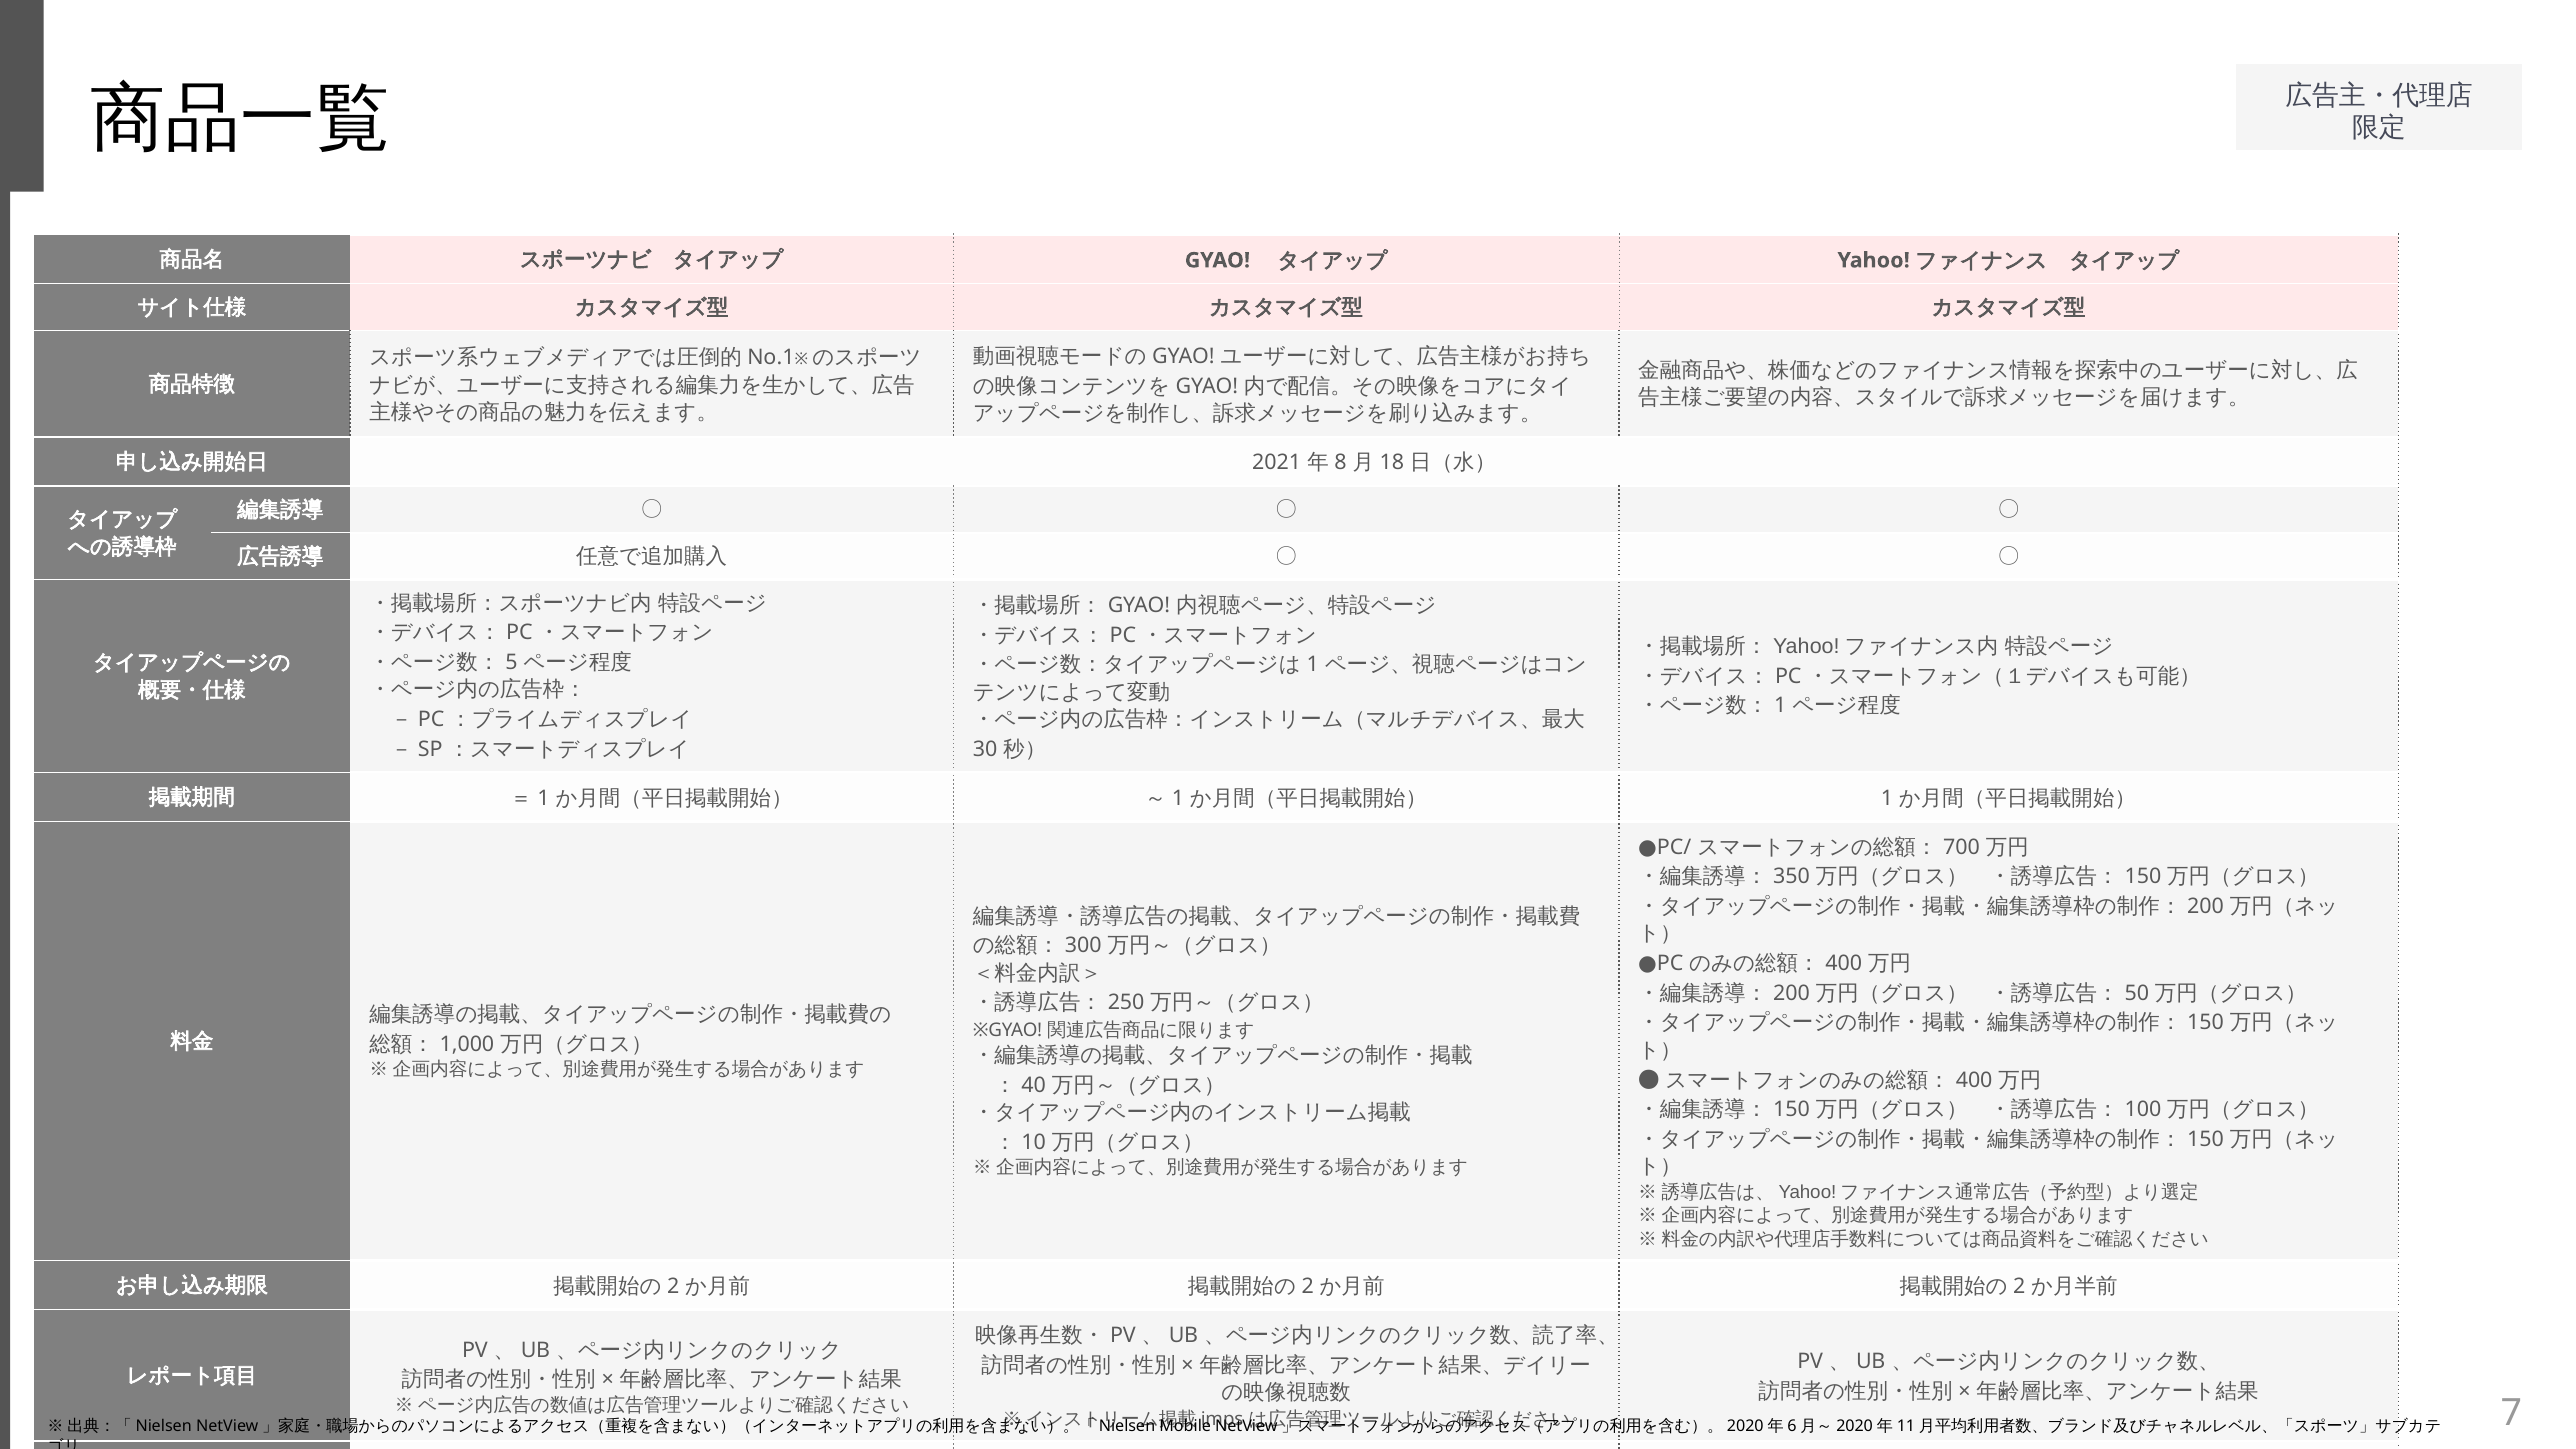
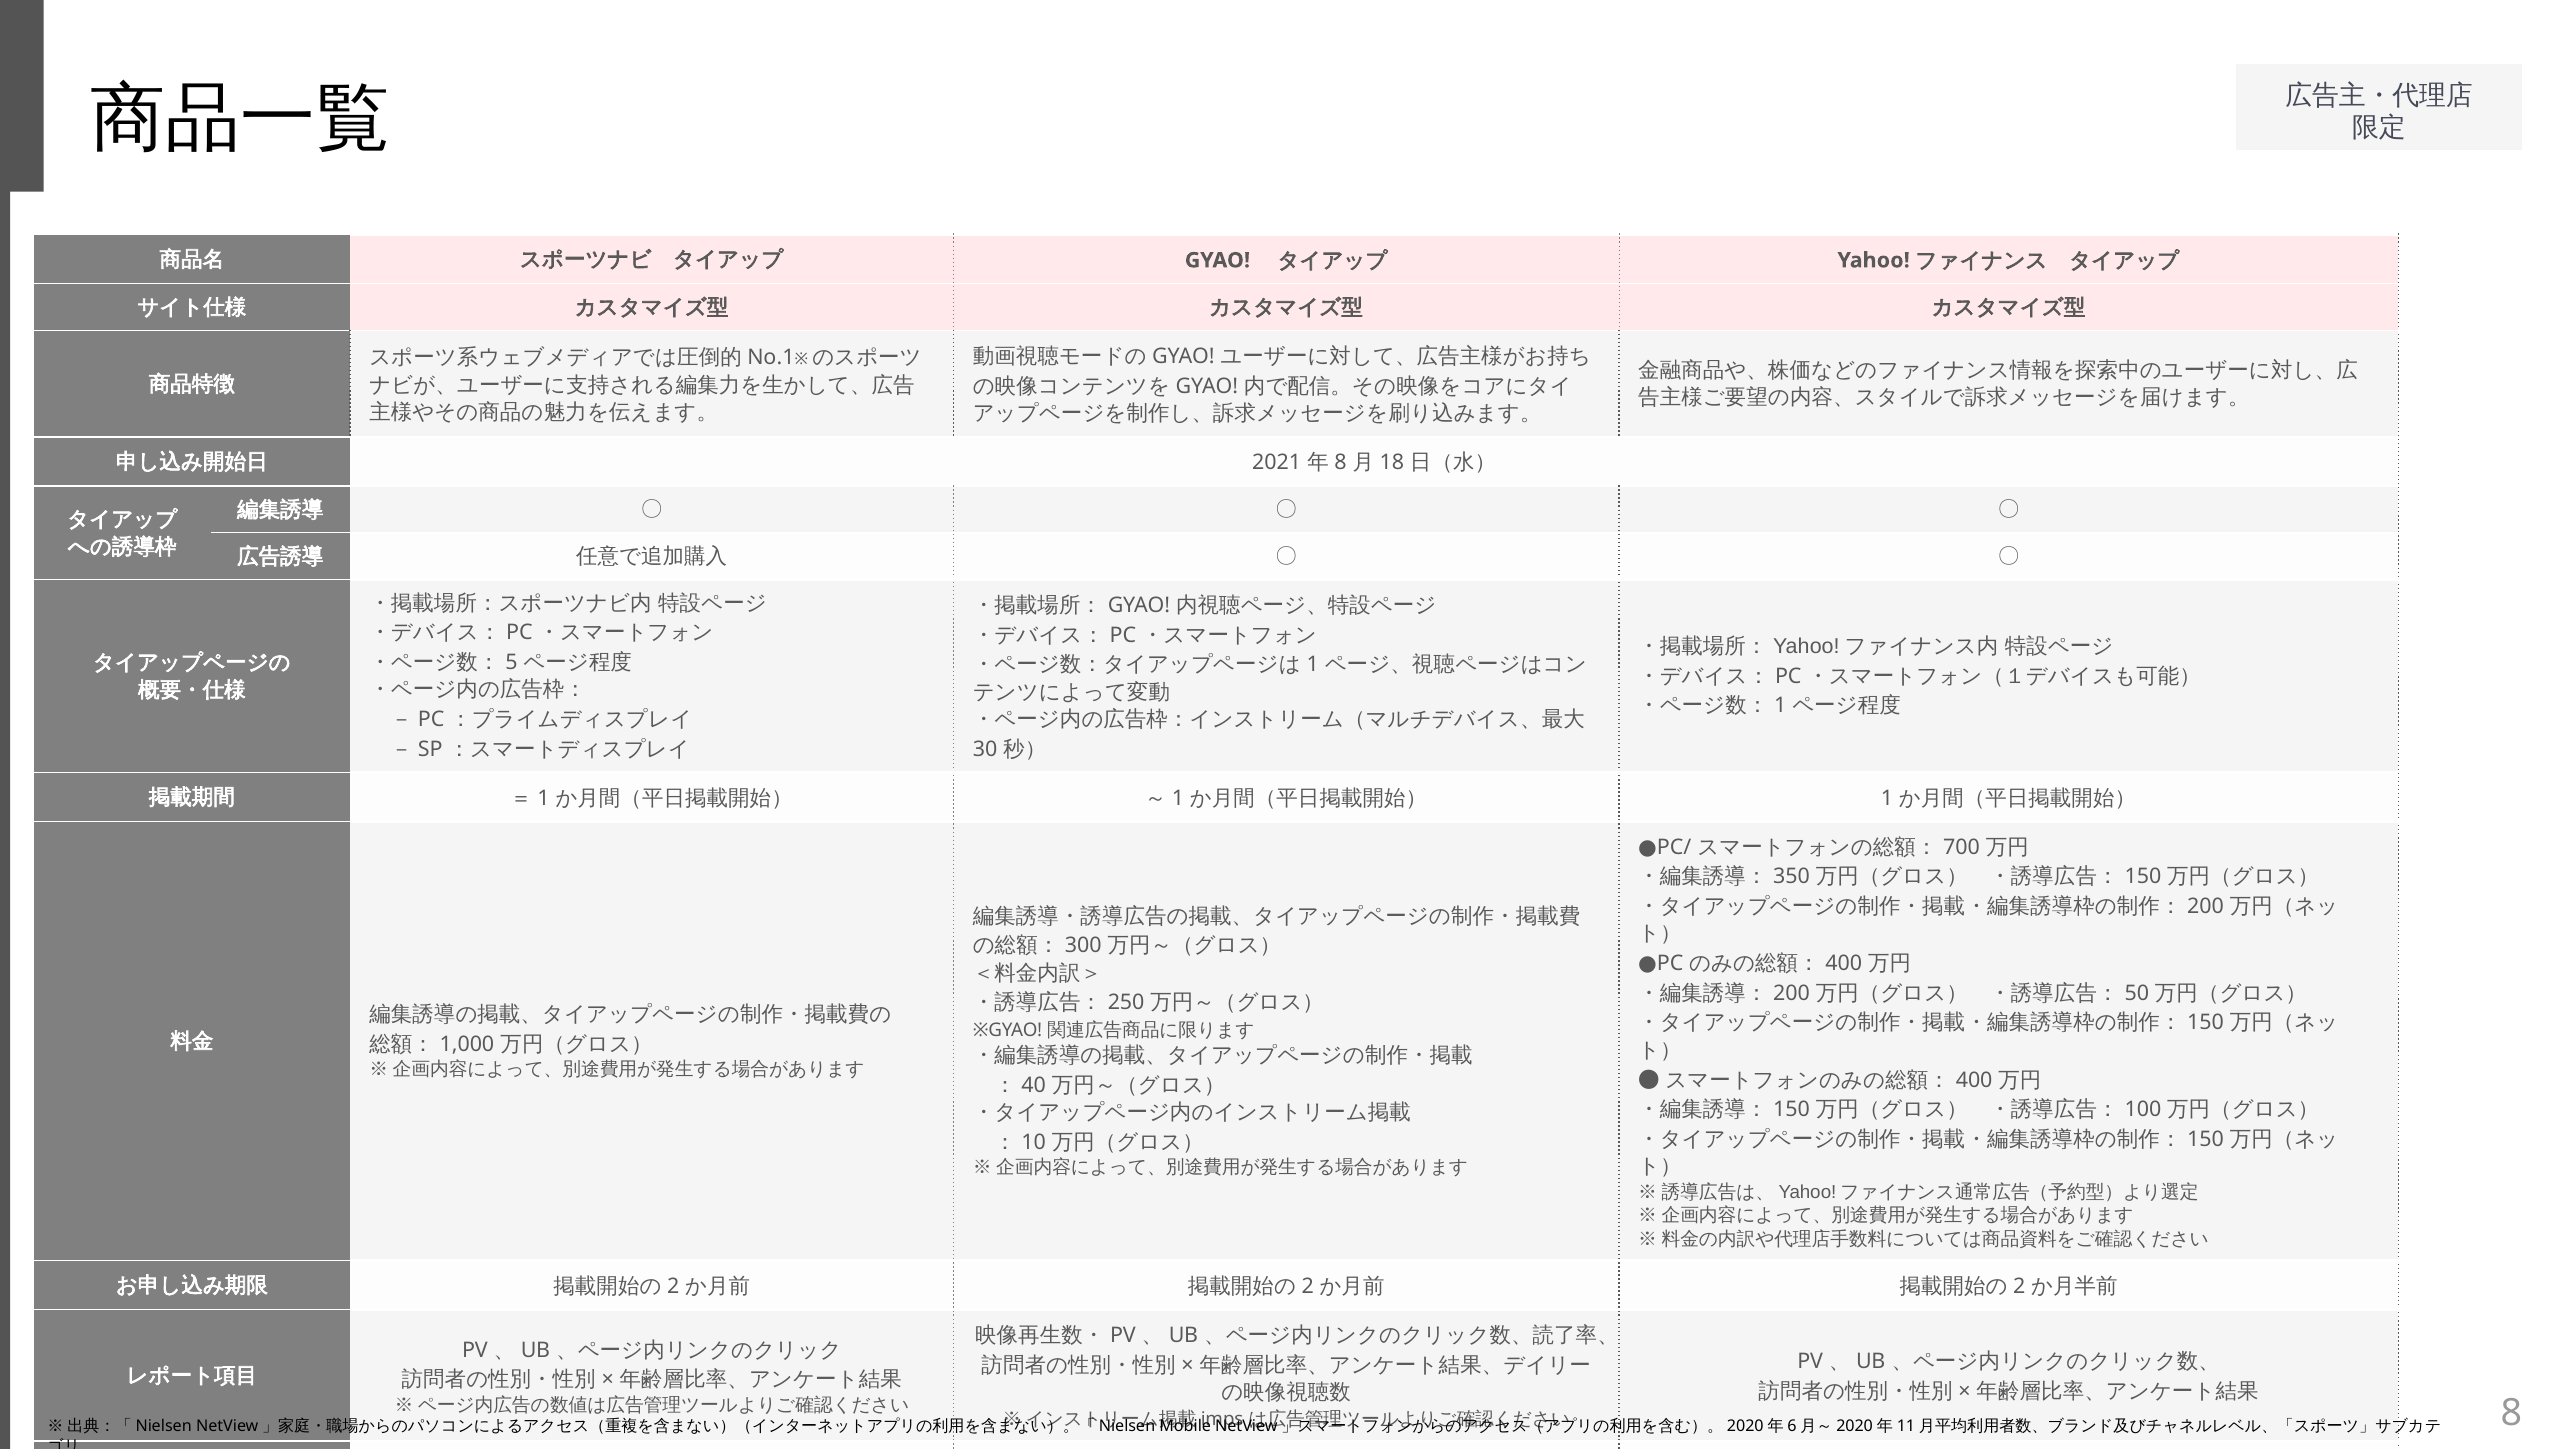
7 at (2511, 1413): 7 -> 8
